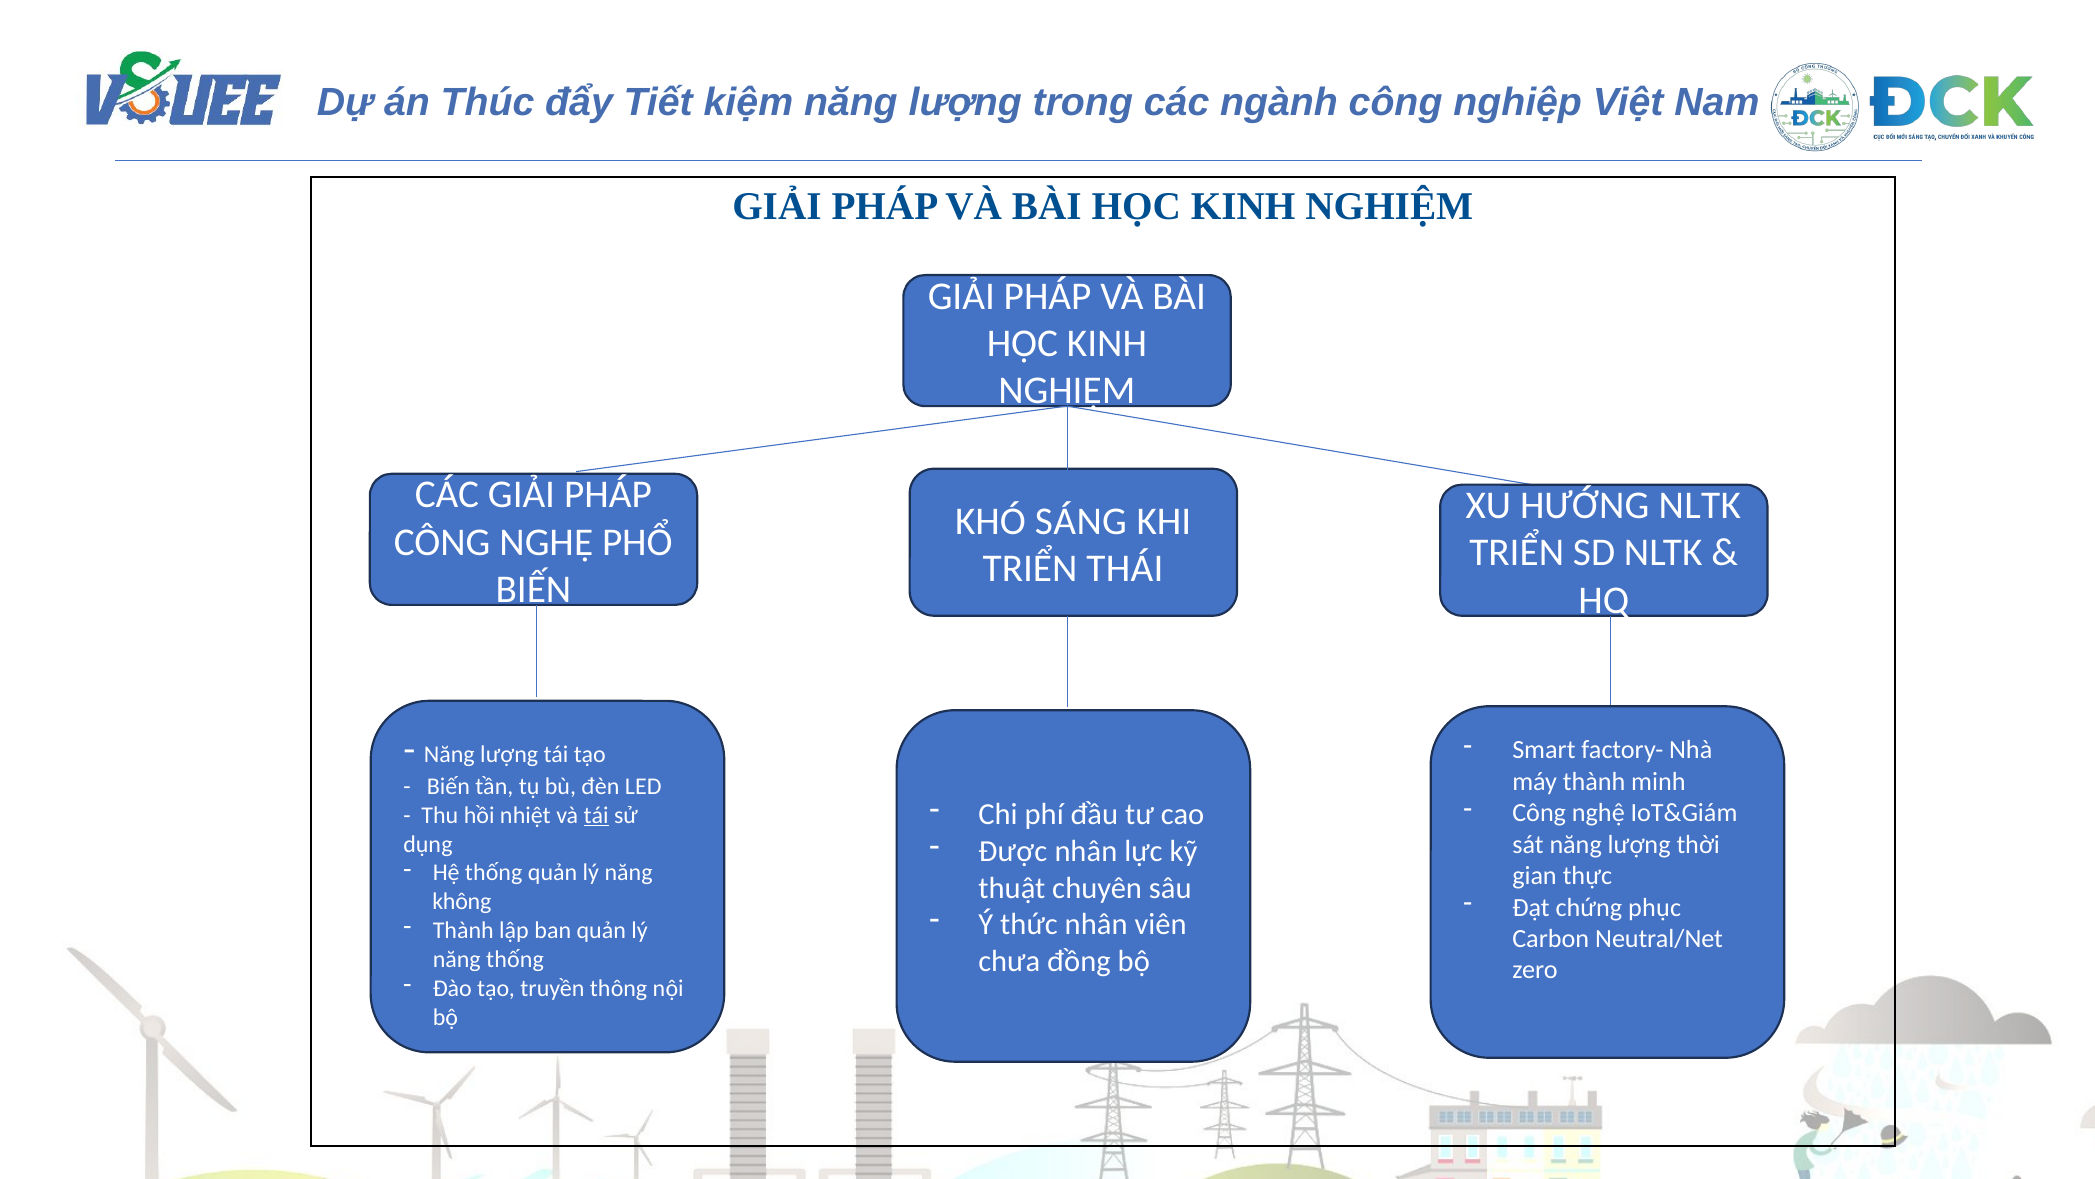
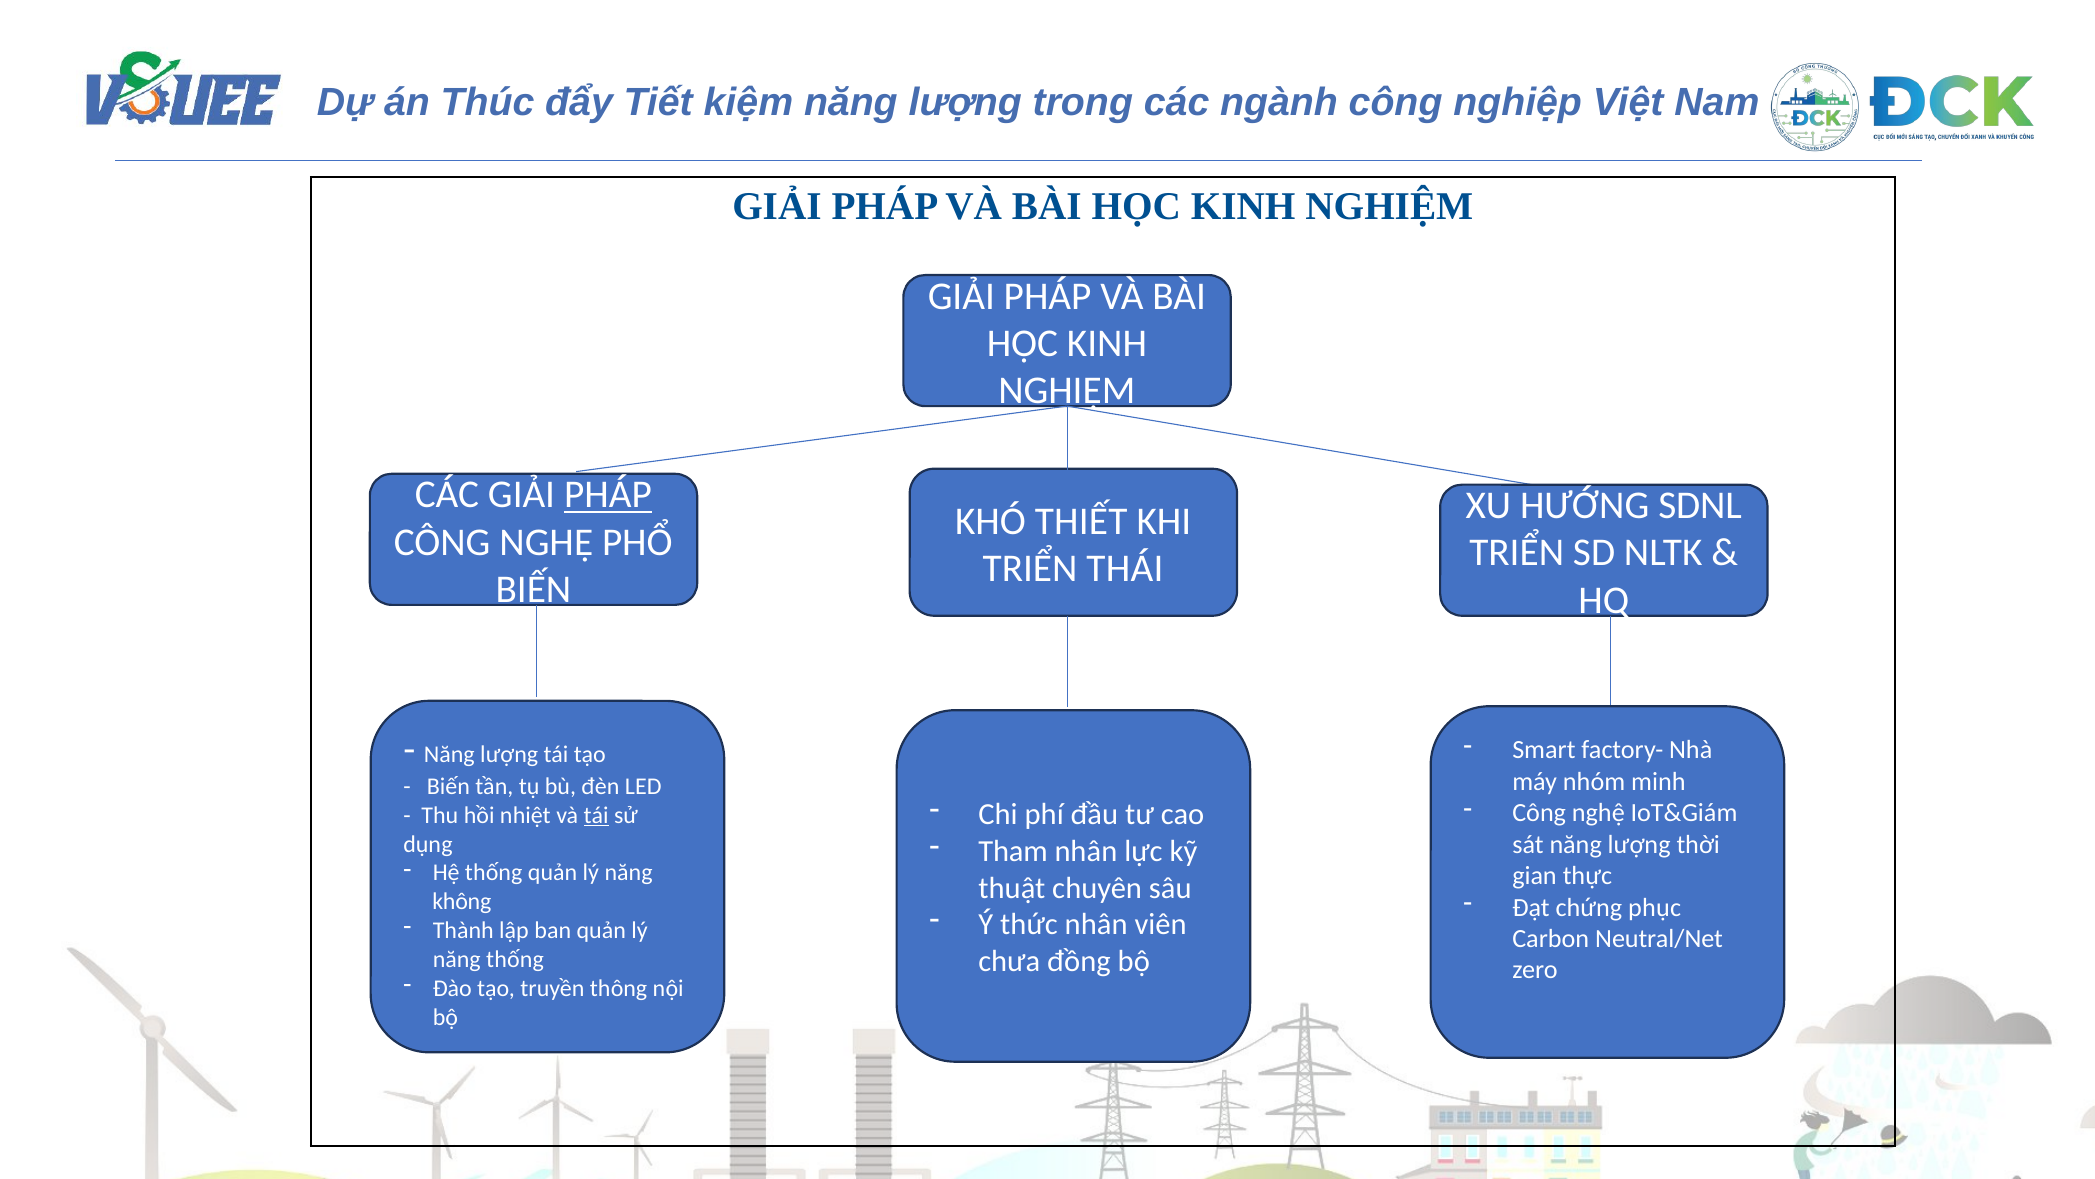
PHÁP at (608, 495) underline: none -> present
HƯỚNG NLTK: NLTK -> SDNL
SÁNG: SÁNG -> THIẾT
máy thành: thành -> nhóm
Được: Được -> Tham
